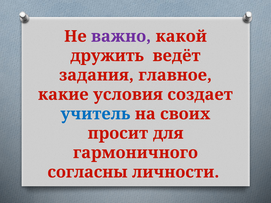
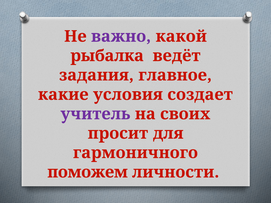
дружить: дружить -> рыбалка
учитель colour: blue -> purple
согласны: согласны -> поможем
